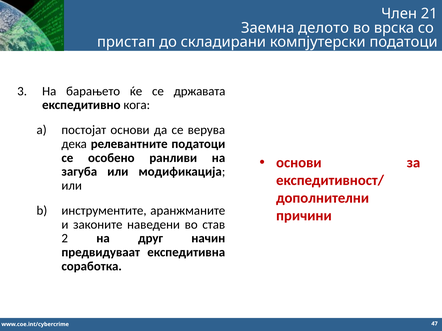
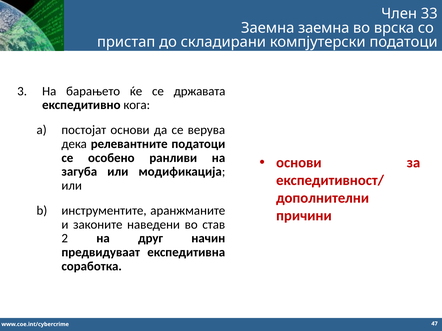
21: 21 -> 33
Заемна делото: делото -> заемна
